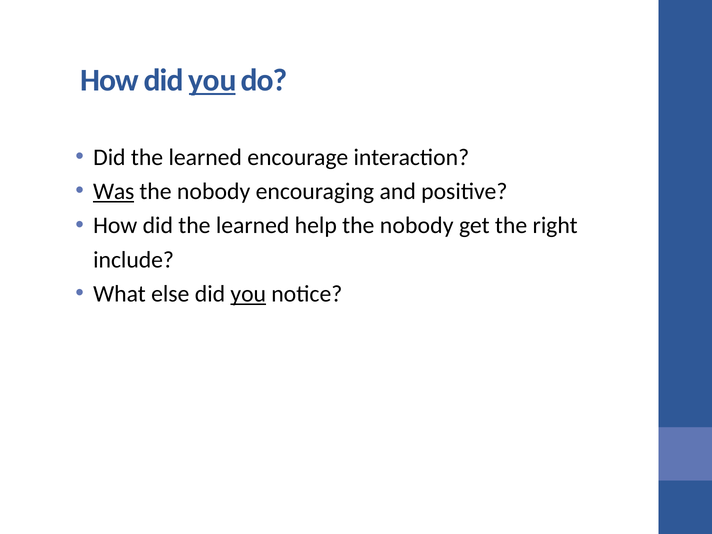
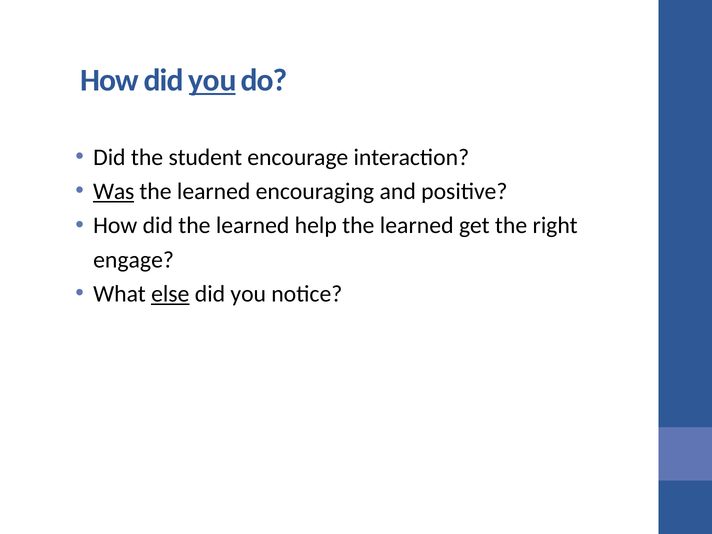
learned at (205, 157): learned -> student
nobody at (214, 191): nobody -> learned
help the nobody: nobody -> learned
include: include -> engage
else underline: none -> present
you at (248, 294) underline: present -> none
